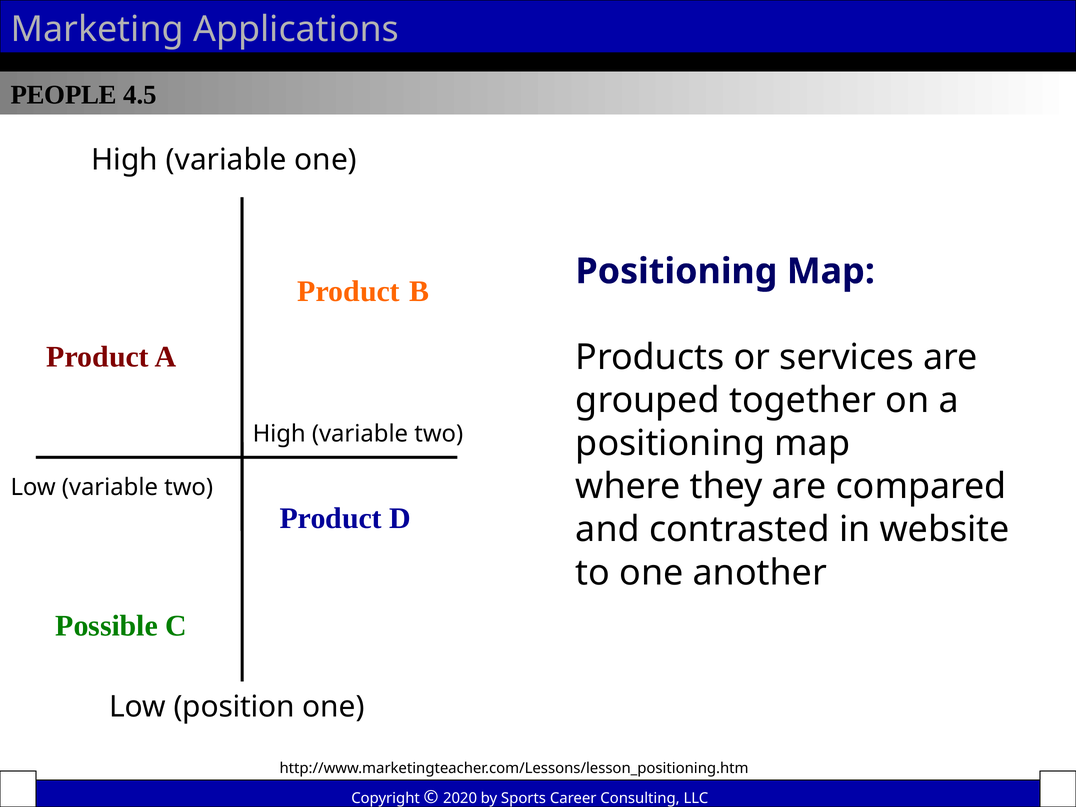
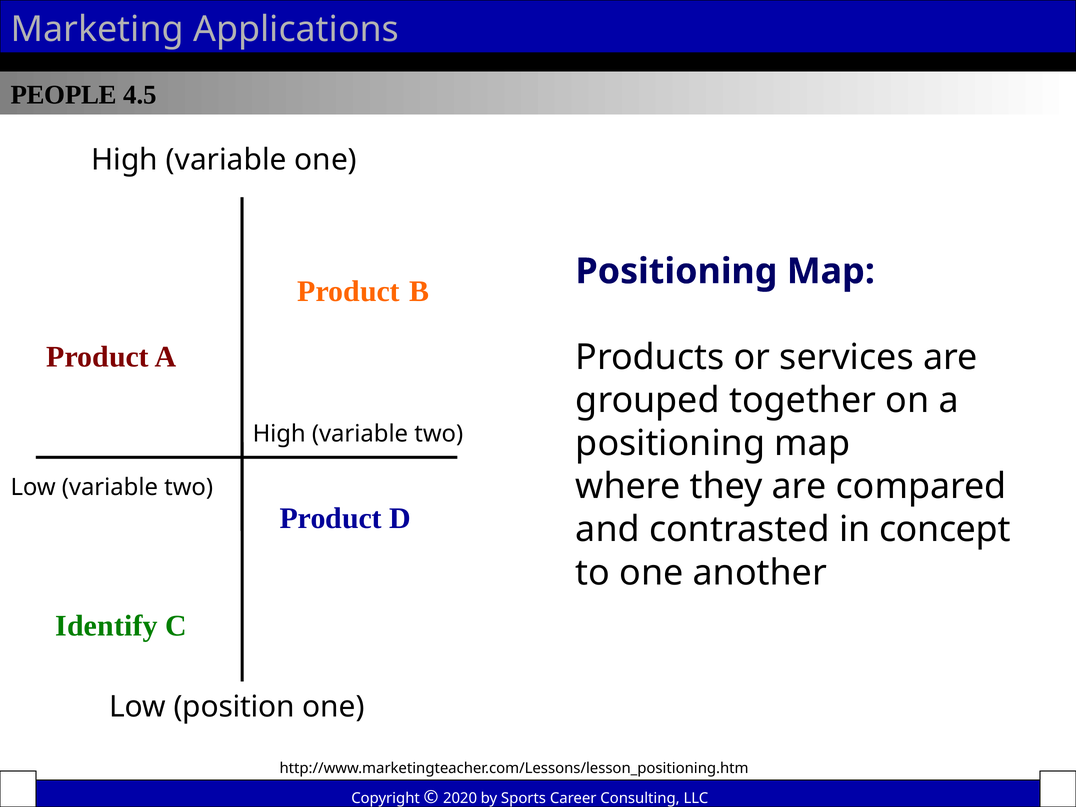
website: website -> concept
Possible: Possible -> Identify
